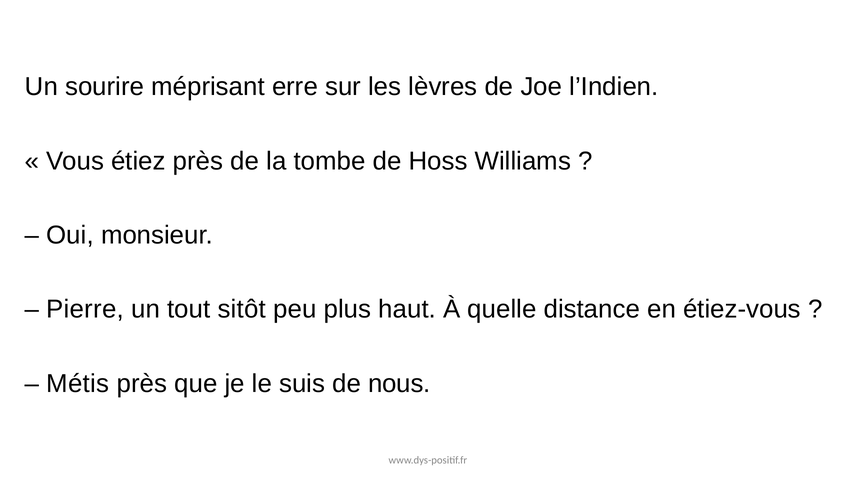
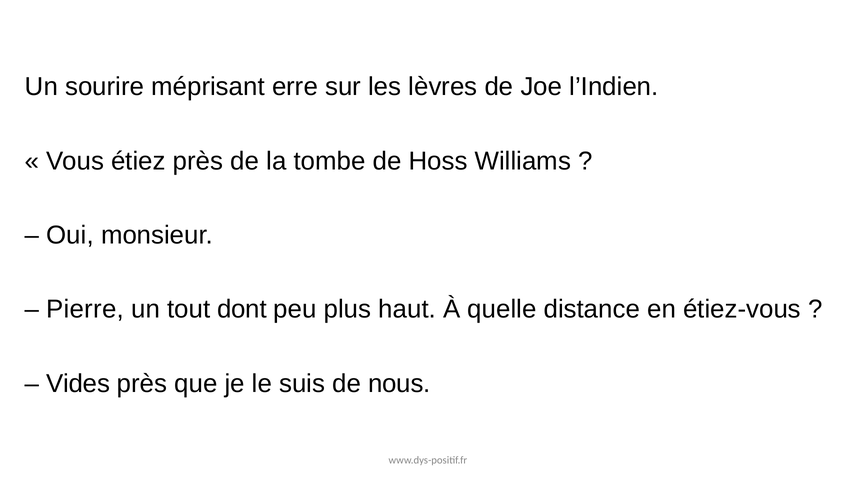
sitôt: sitôt -> dont
Métis: Métis -> Vides
